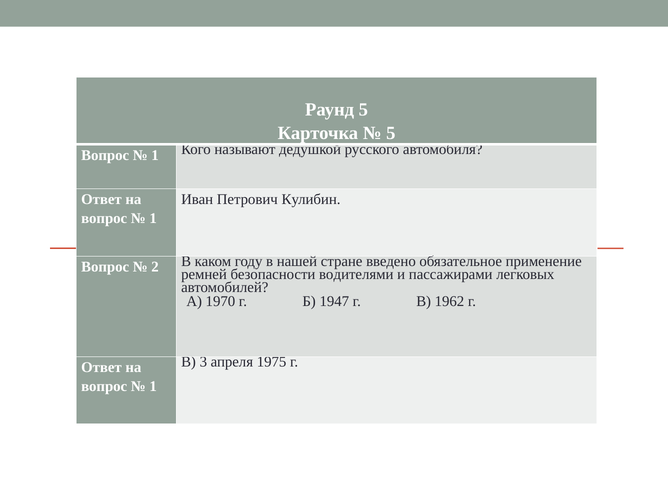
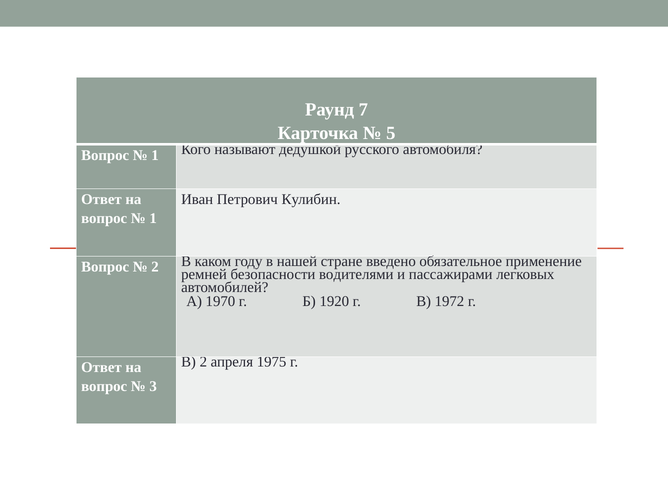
Раунд 5: 5 -> 7
1947: 1947 -> 1920
1962: 1962 -> 1972
В 3: 3 -> 2
1 at (153, 386): 1 -> 3
